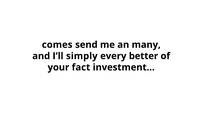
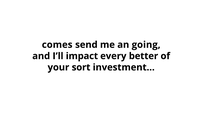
many: many -> going
simply: simply -> impact
fact: fact -> sort
